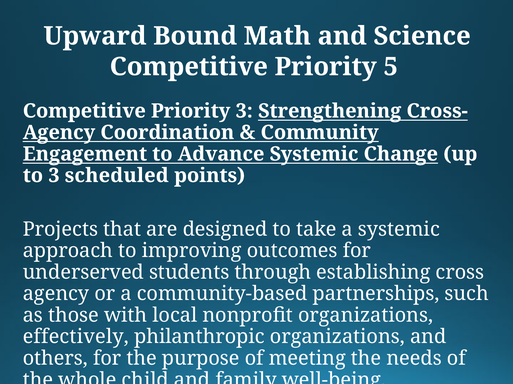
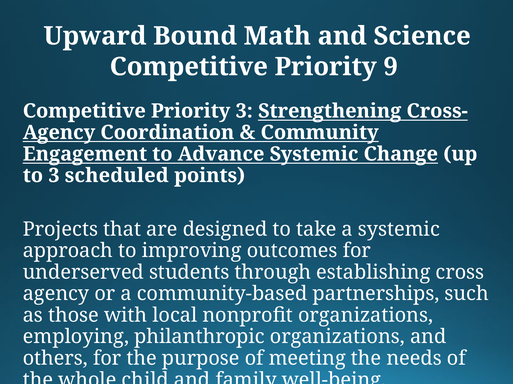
5: 5 -> 9
effectively: effectively -> employing
